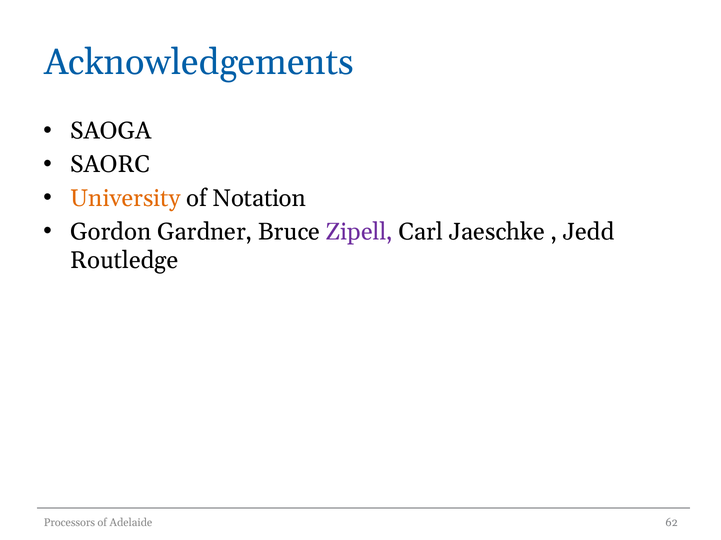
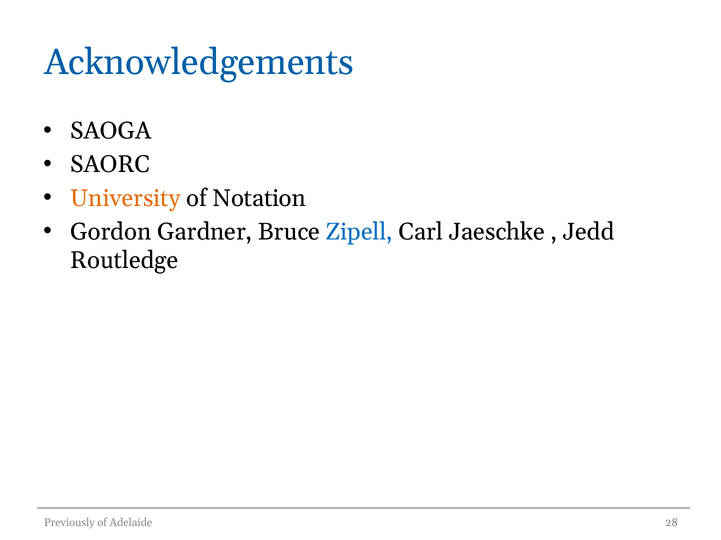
Zipell colour: purple -> blue
Processors: Processors -> Previously
62: 62 -> 28
